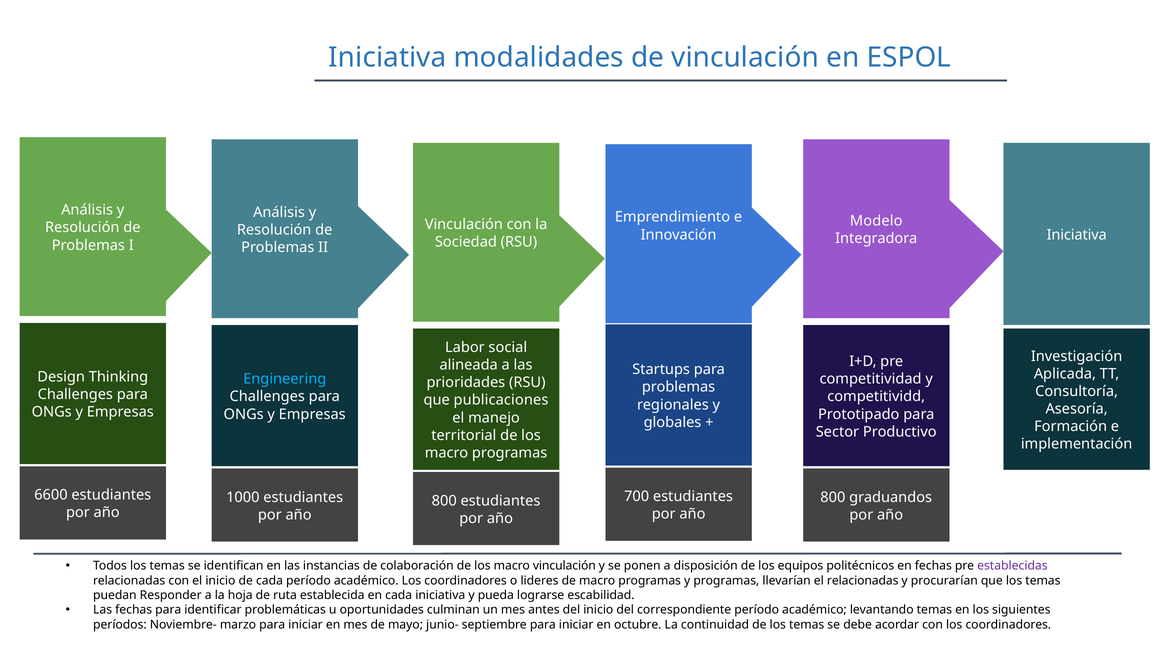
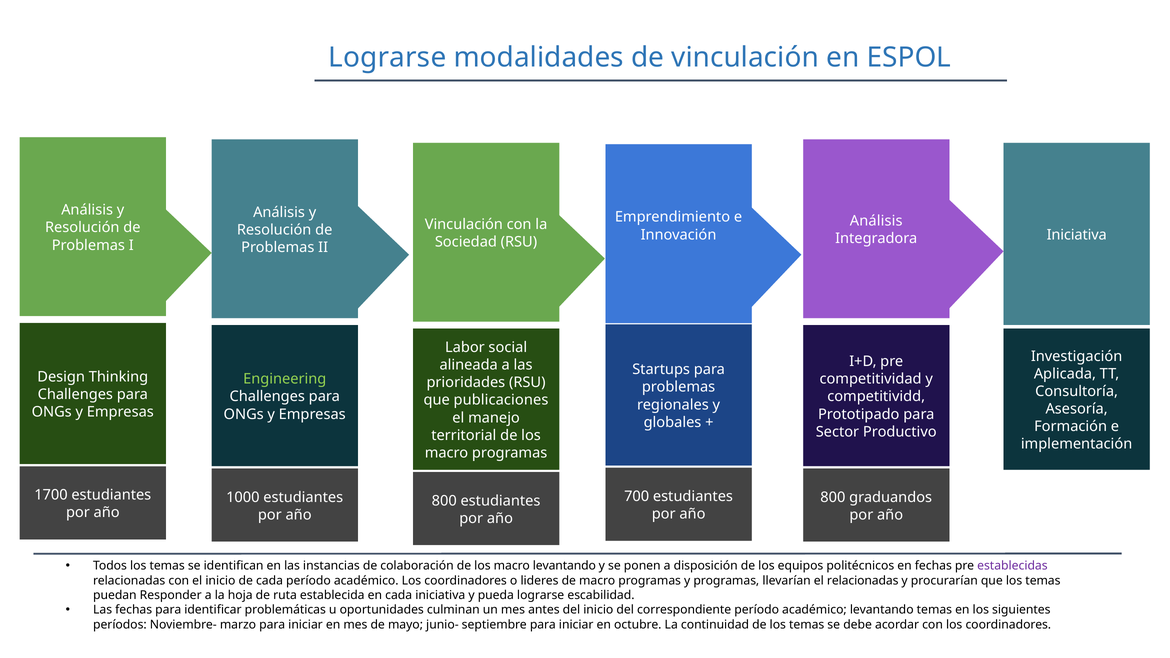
Iniciativa at (387, 57): Iniciativa -> Lograrse
Modelo at (876, 221): Modelo -> Análisis
Engineering colour: light blue -> light green
6600: 6600 -> 1700
macro vinculación: vinculación -> levantando
